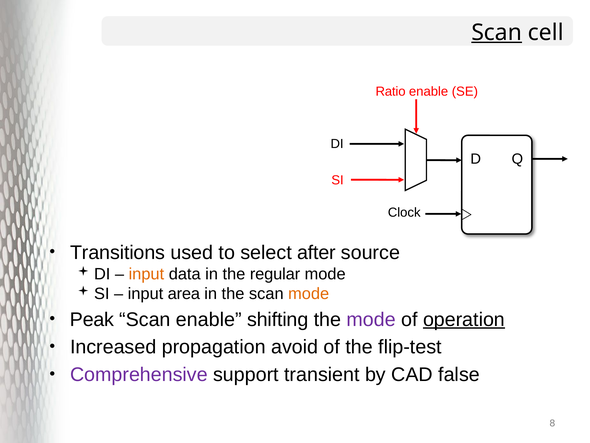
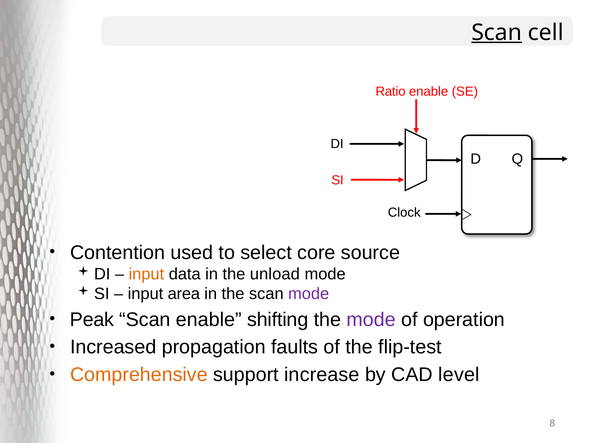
Transitions: Transitions -> Contention
after: after -> core
regular: regular -> unload
mode at (309, 293) colour: orange -> purple
operation underline: present -> none
avoid: avoid -> faults
Comprehensive colour: purple -> orange
transient: transient -> increase
false: false -> level
